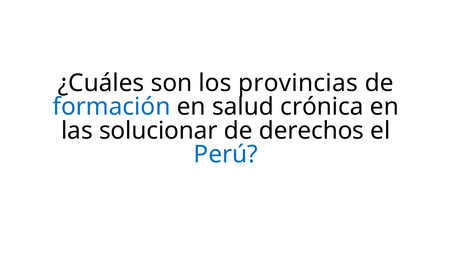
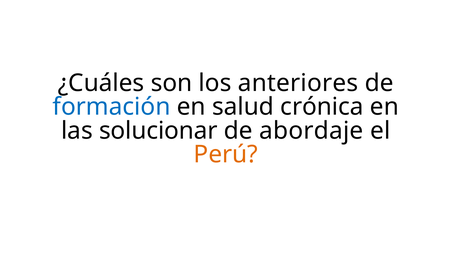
provincias: provincias -> anteriores
derechos: derechos -> abordaje
Perú colour: blue -> orange
